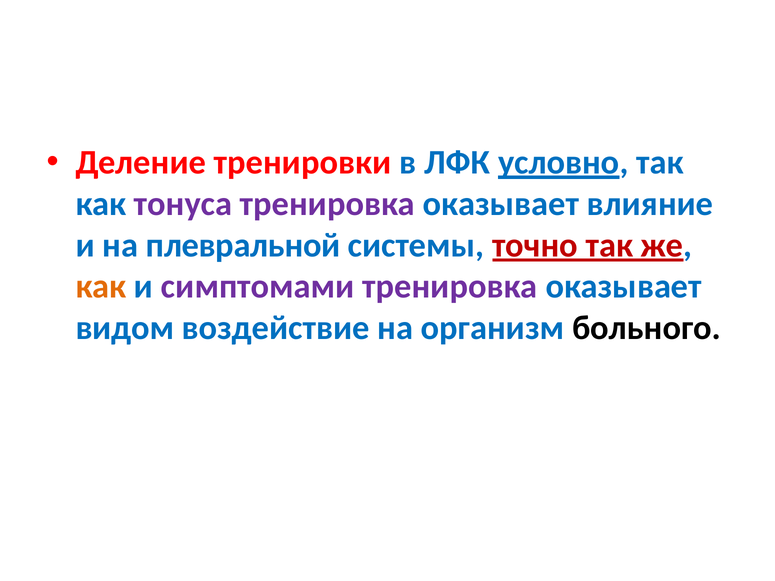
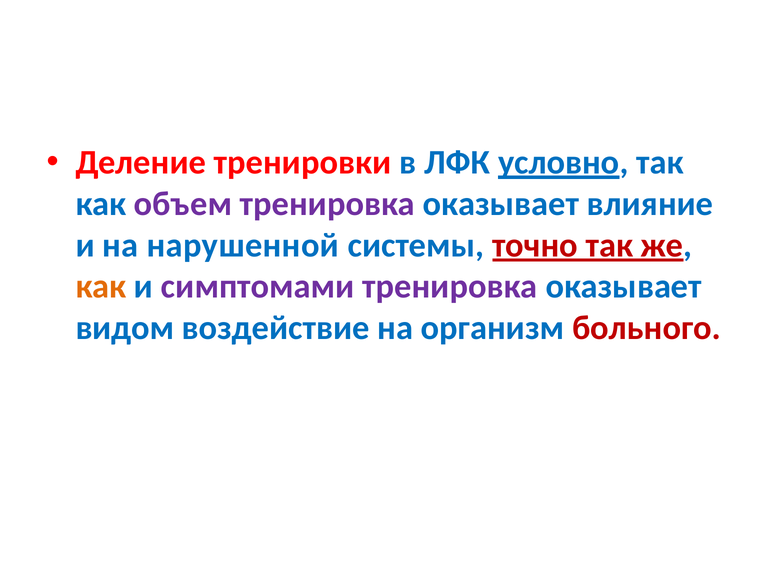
тонуса: тонуса -> объем
плевральной: плевральной -> нарушенной
больного colour: black -> red
